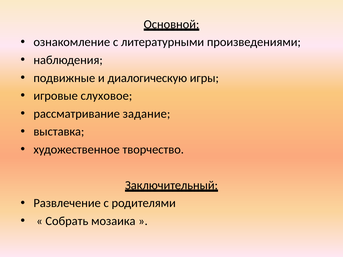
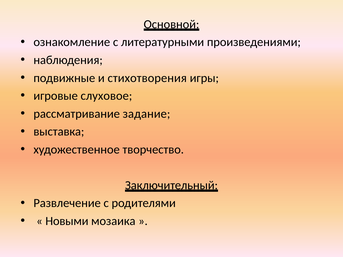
диалогическую: диалогическую -> стихотворения
Собрать: Собрать -> Новыми
